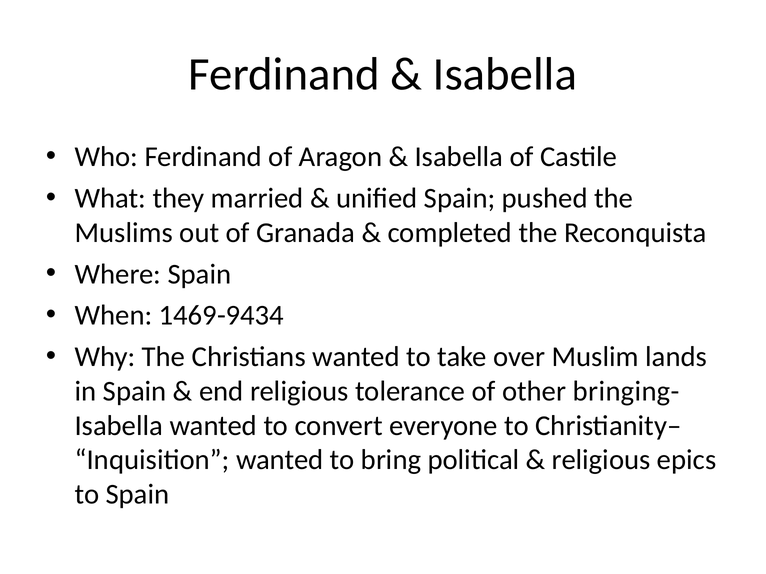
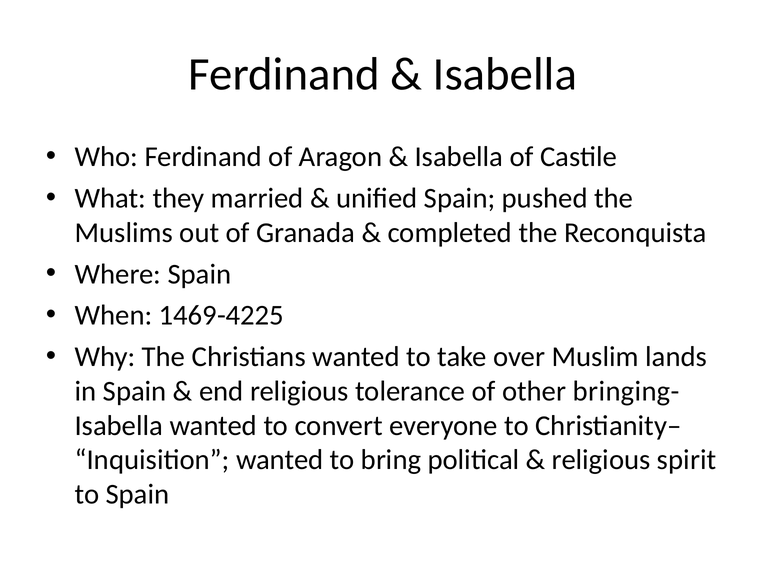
1469-9434: 1469-9434 -> 1469-4225
epics: epics -> spirit
